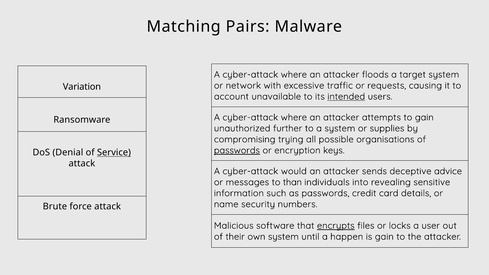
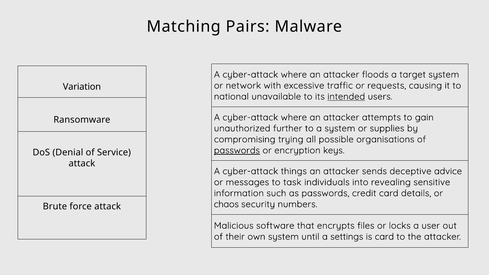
account: account -> national
Service underline: present -> none
would: would -> things
than: than -> task
name: name -> chaos
encrypts underline: present -> none
happen: happen -> settings
is gain: gain -> card
